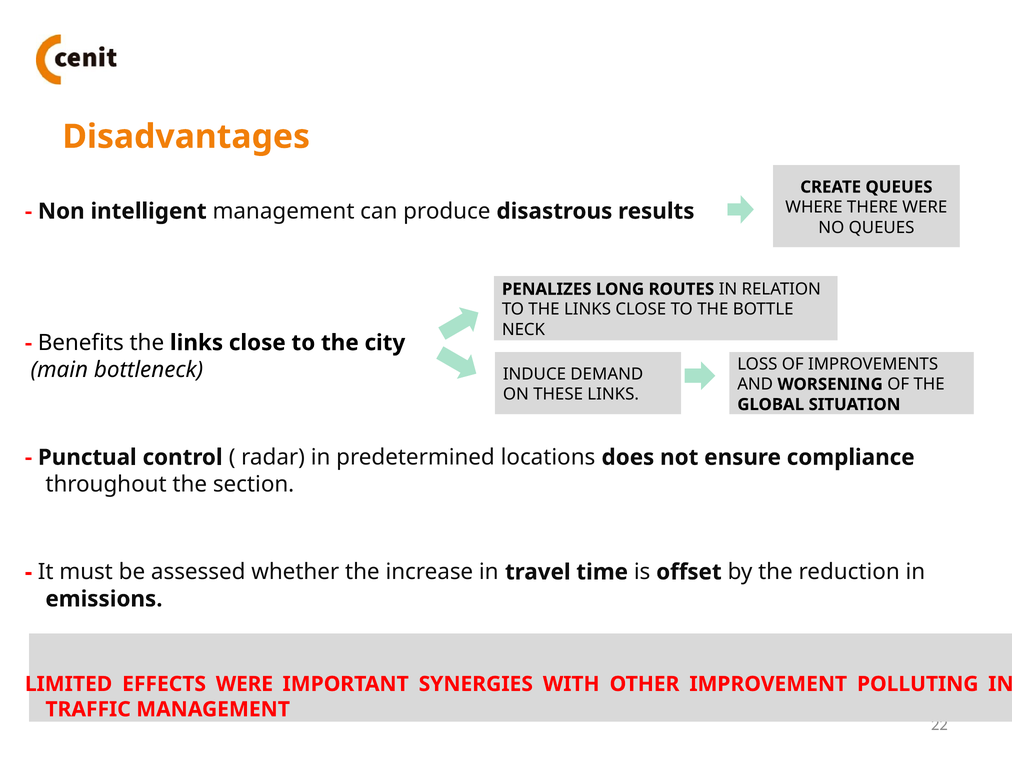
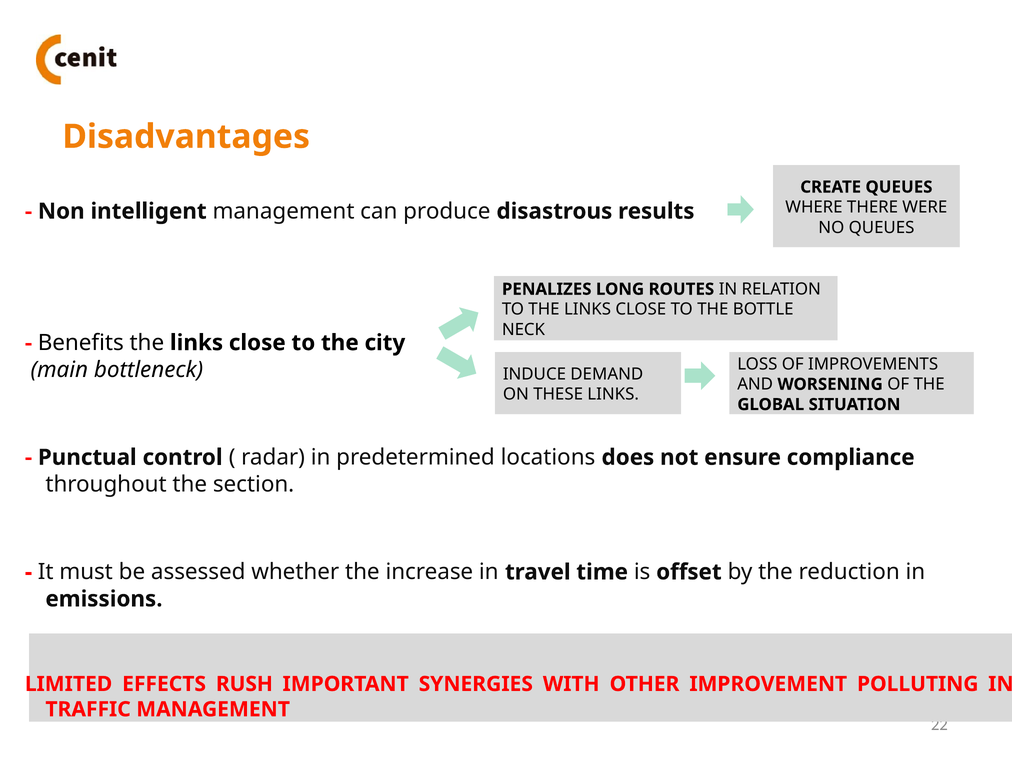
EFFECTS WERE: WERE -> RUSH
